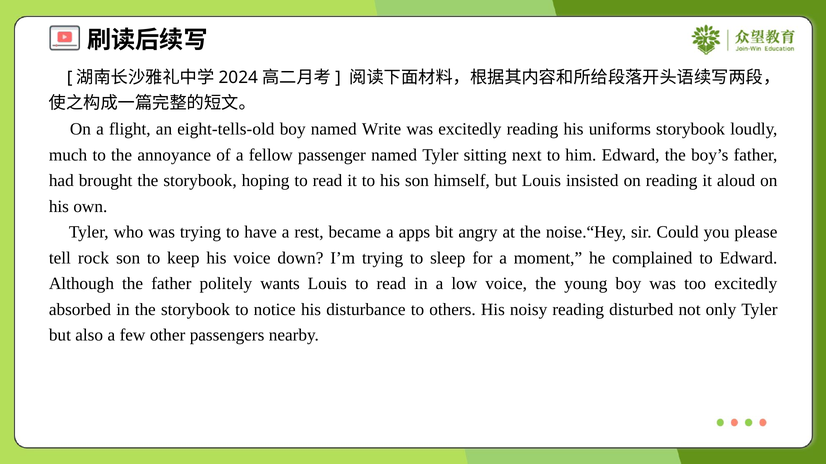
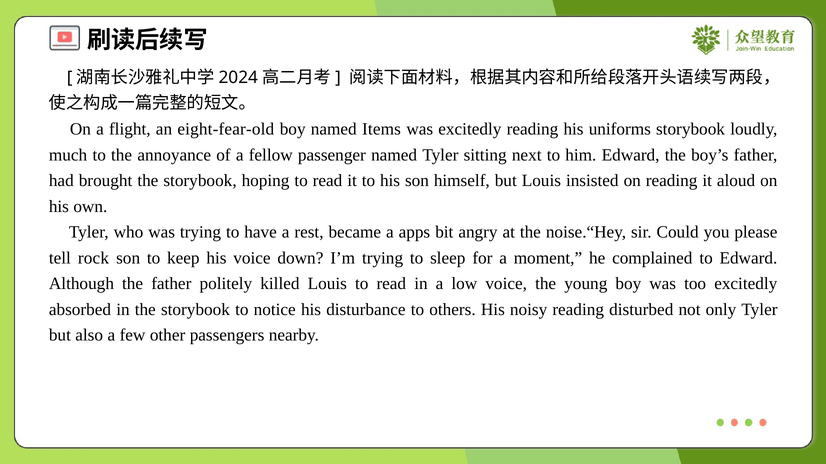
eight-tells-old: eight-tells-old -> eight-fear-old
Write: Write -> Items
wants: wants -> killed
